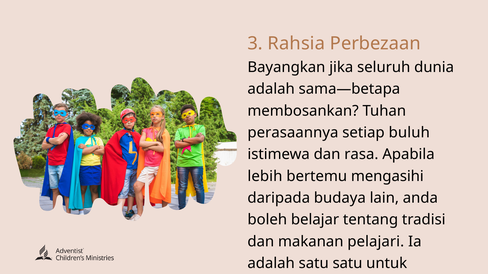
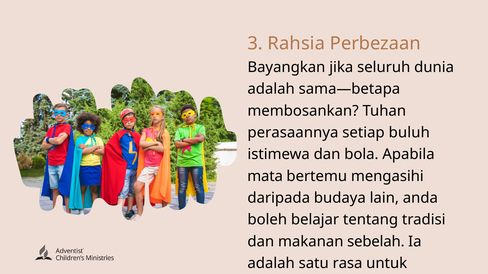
dan rasa: rasa -> bola
lebih: lebih -> mata
pelajari: pelajari -> sebelah
satu satu: satu -> rasa
